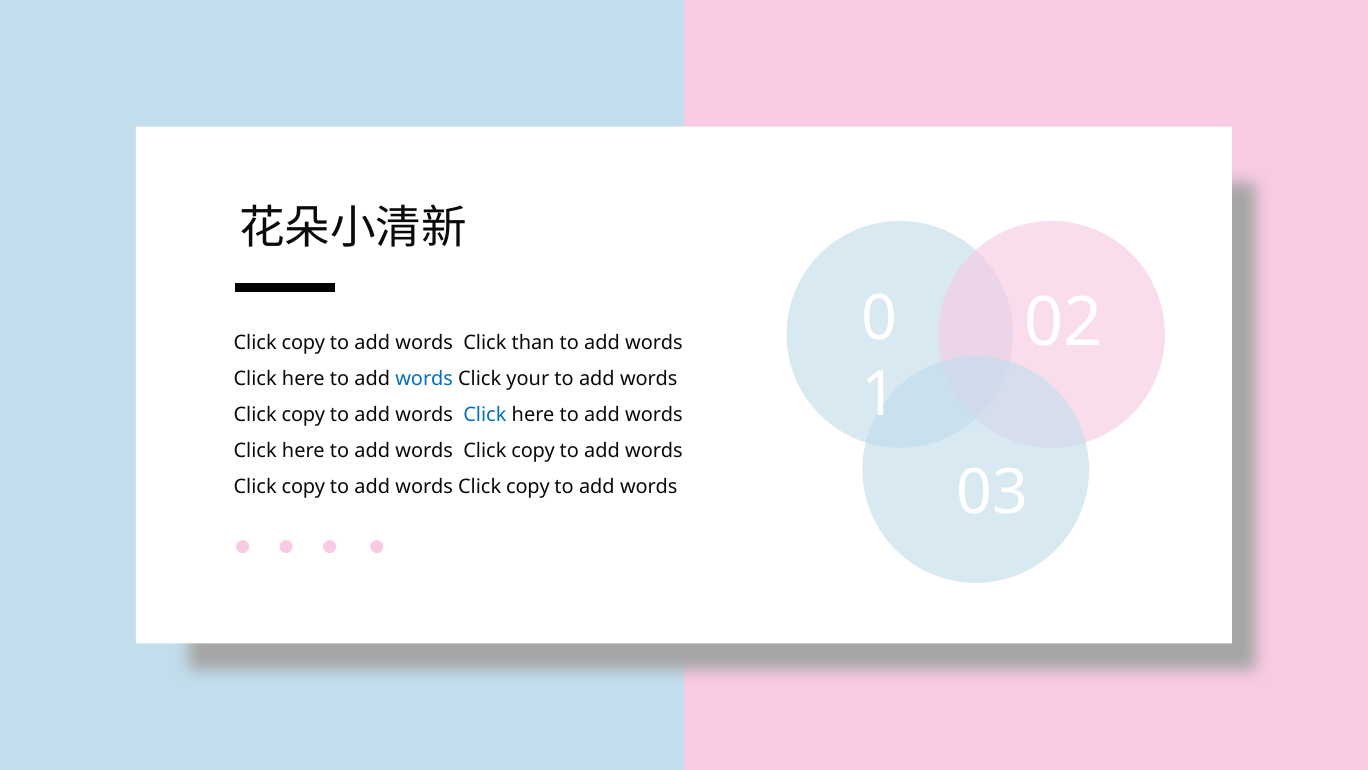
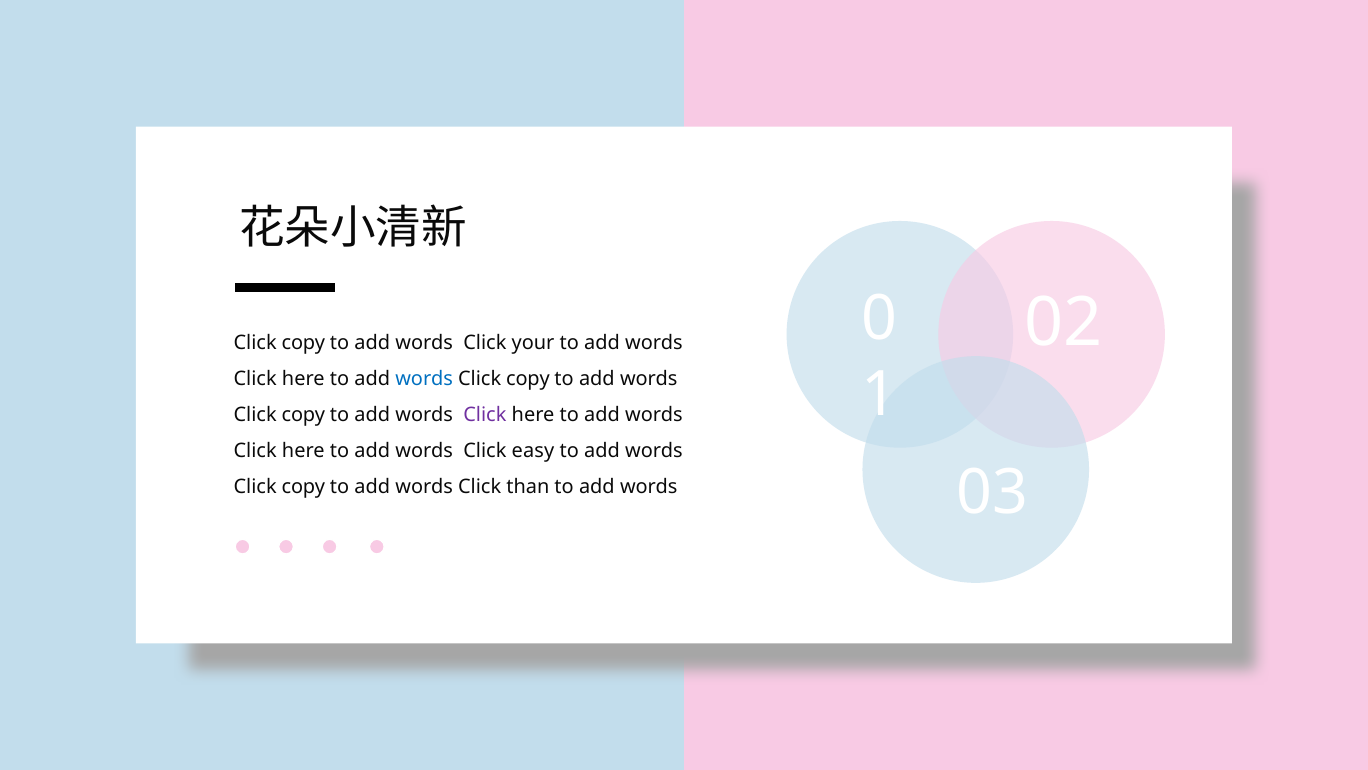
than: than -> your
your at (528, 378): your -> copy
Click at (485, 414) colour: blue -> purple
copy at (533, 450): copy -> easy
copy at (528, 486): copy -> than
